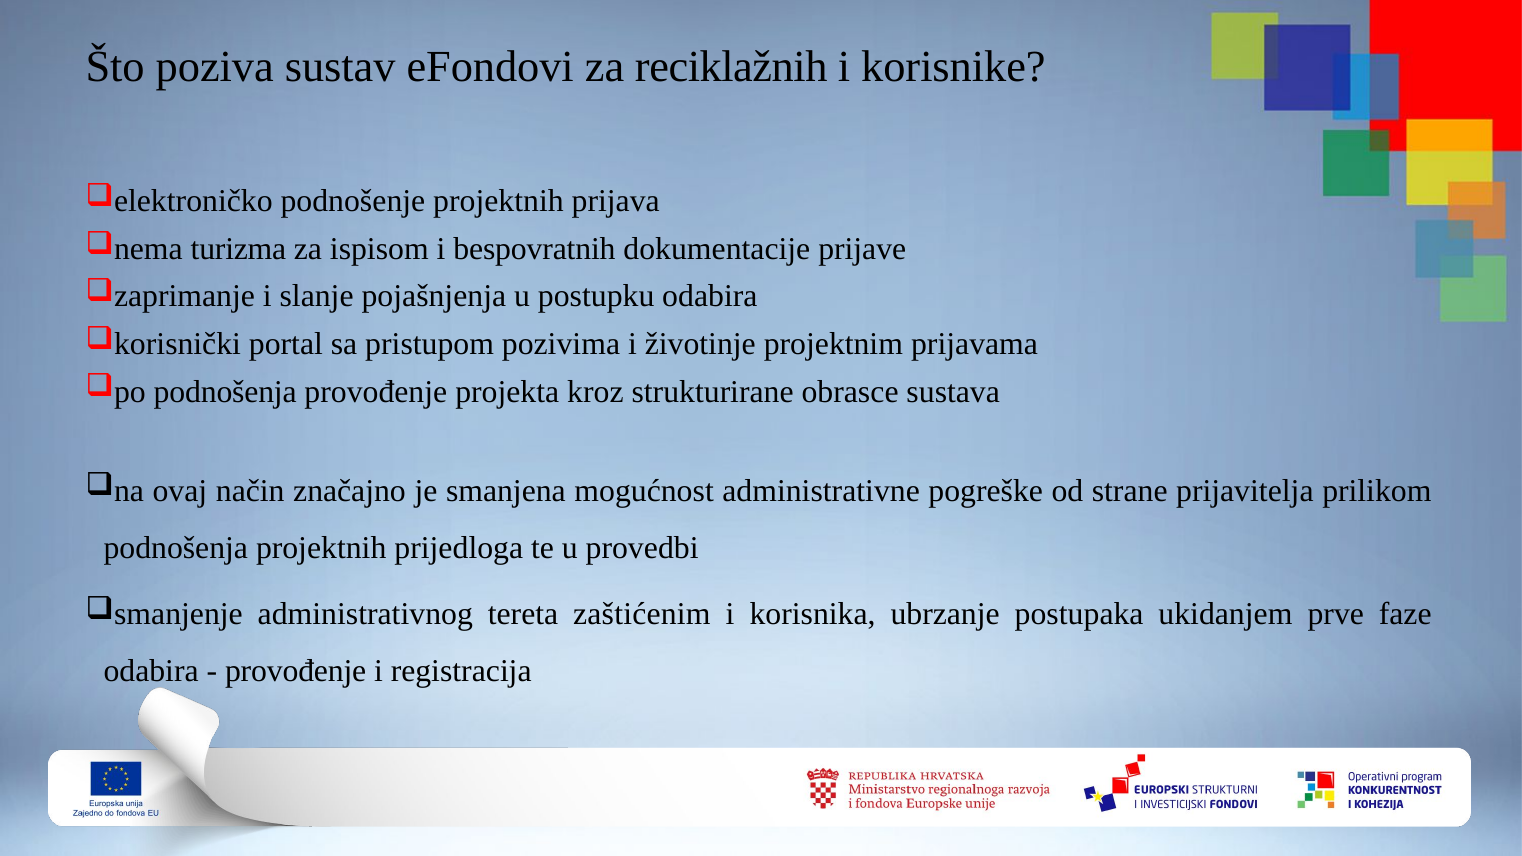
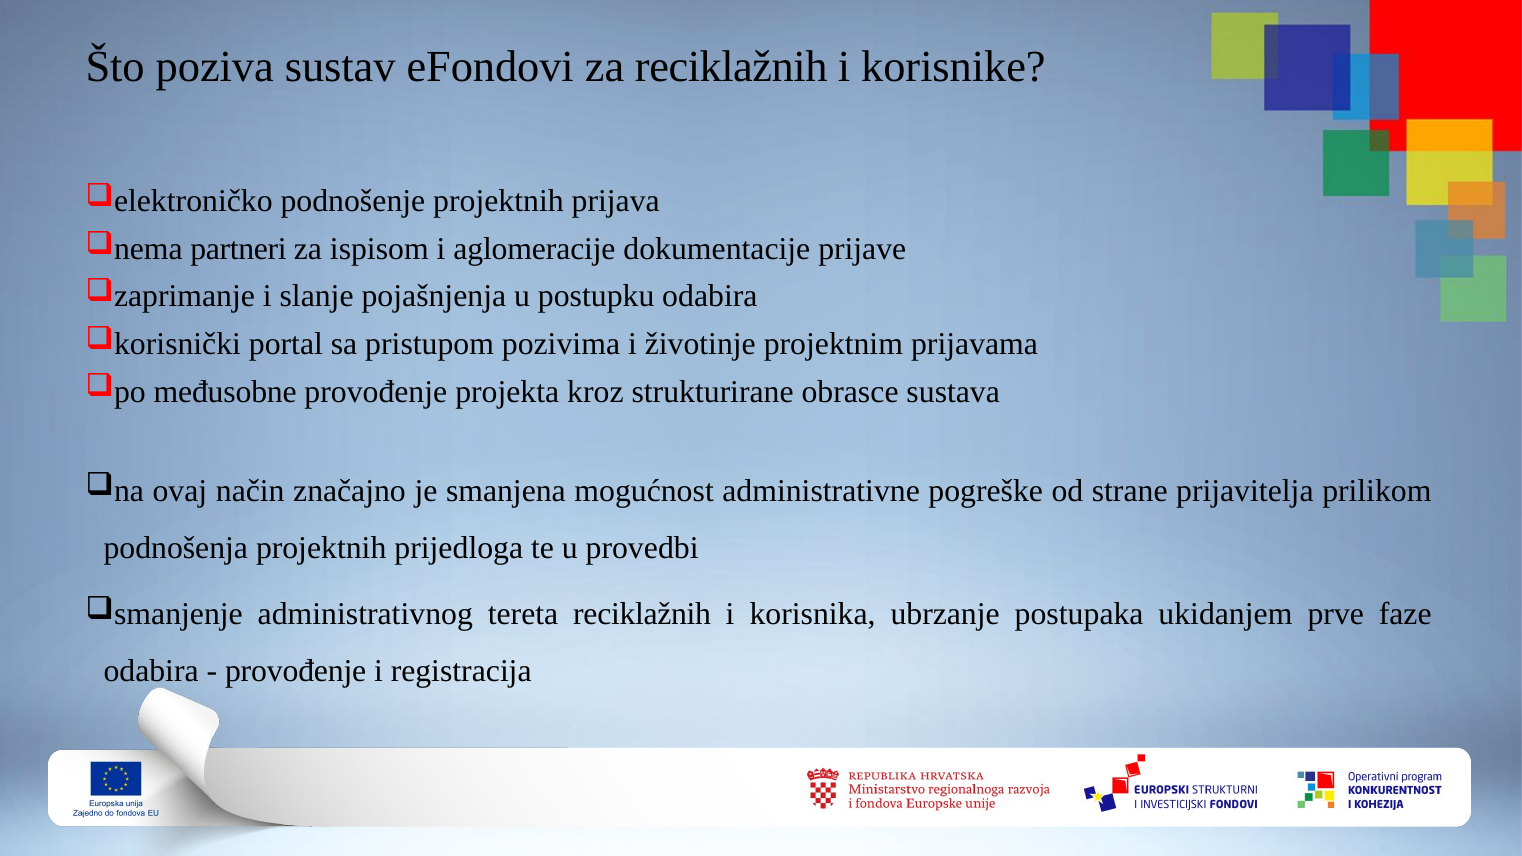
turizma: turizma -> partneri
bespovratnih: bespovratnih -> aglomeracije
podnošenja at (225, 392): podnošenja -> međusobne
tereta zaštićenim: zaštićenim -> reciklažnih
